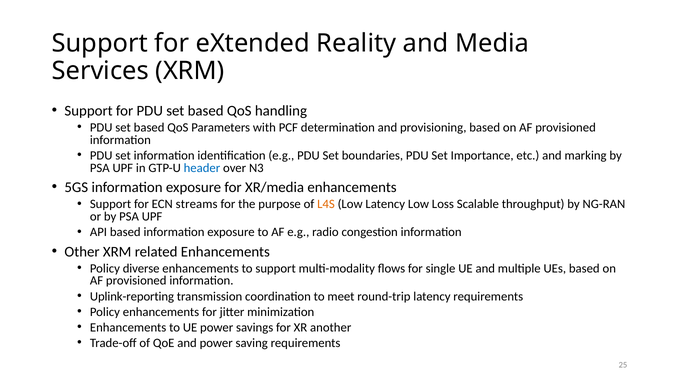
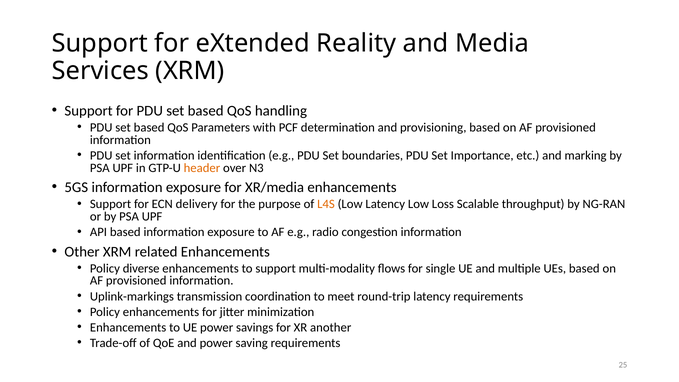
header colour: blue -> orange
streams: streams -> delivery
Uplink-reporting: Uplink-reporting -> Uplink-markings
